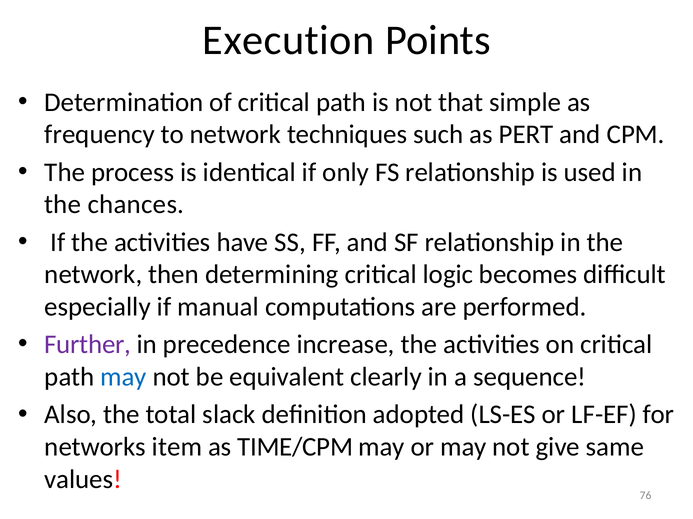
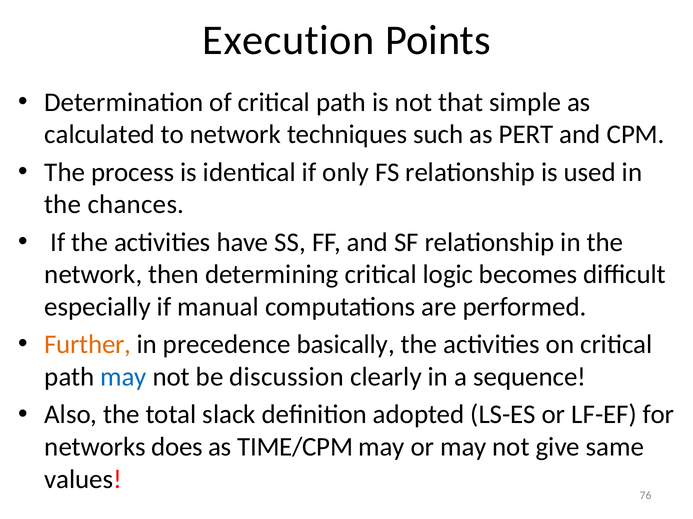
frequency: frequency -> calculated
Further colour: purple -> orange
increase: increase -> basically
equivalent: equivalent -> discussion
item: item -> does
